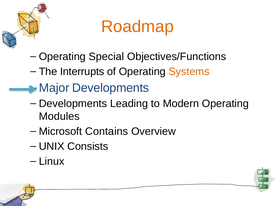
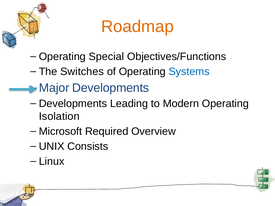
Interrupts: Interrupts -> Switches
Systems colour: orange -> blue
Modules: Modules -> Isolation
Contains: Contains -> Required
